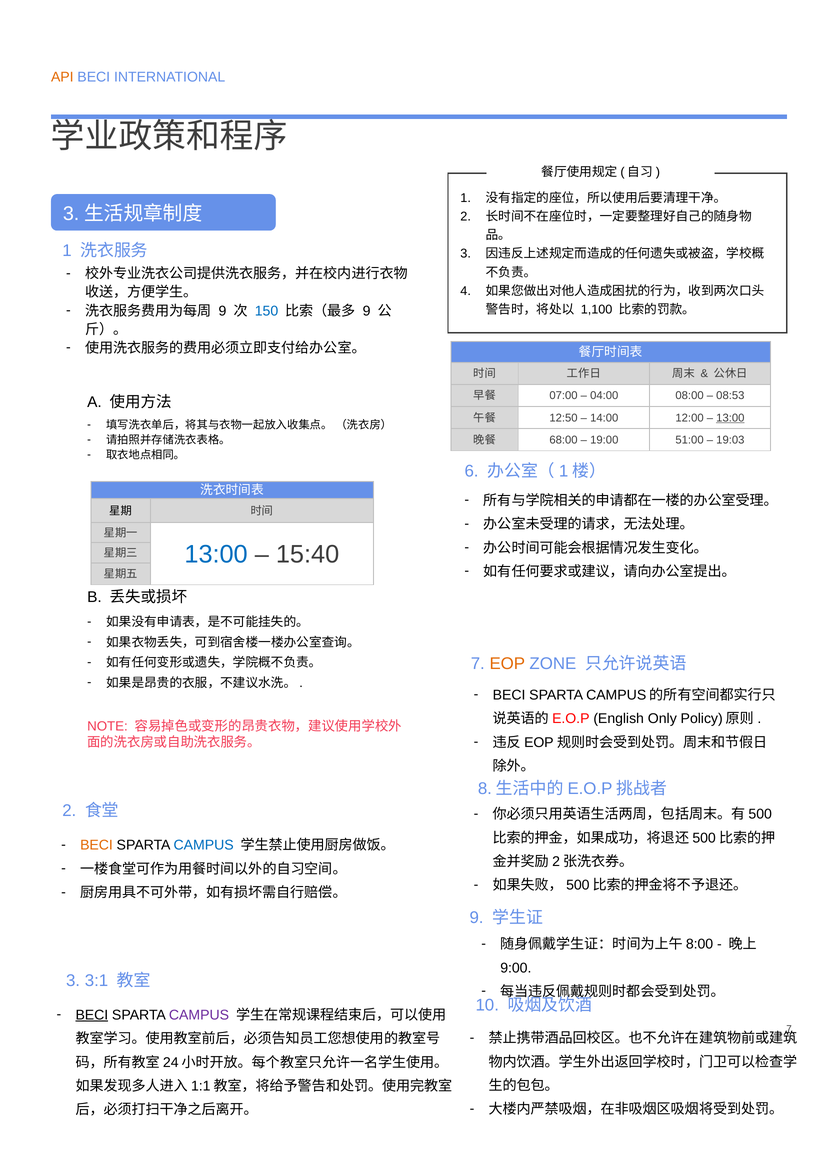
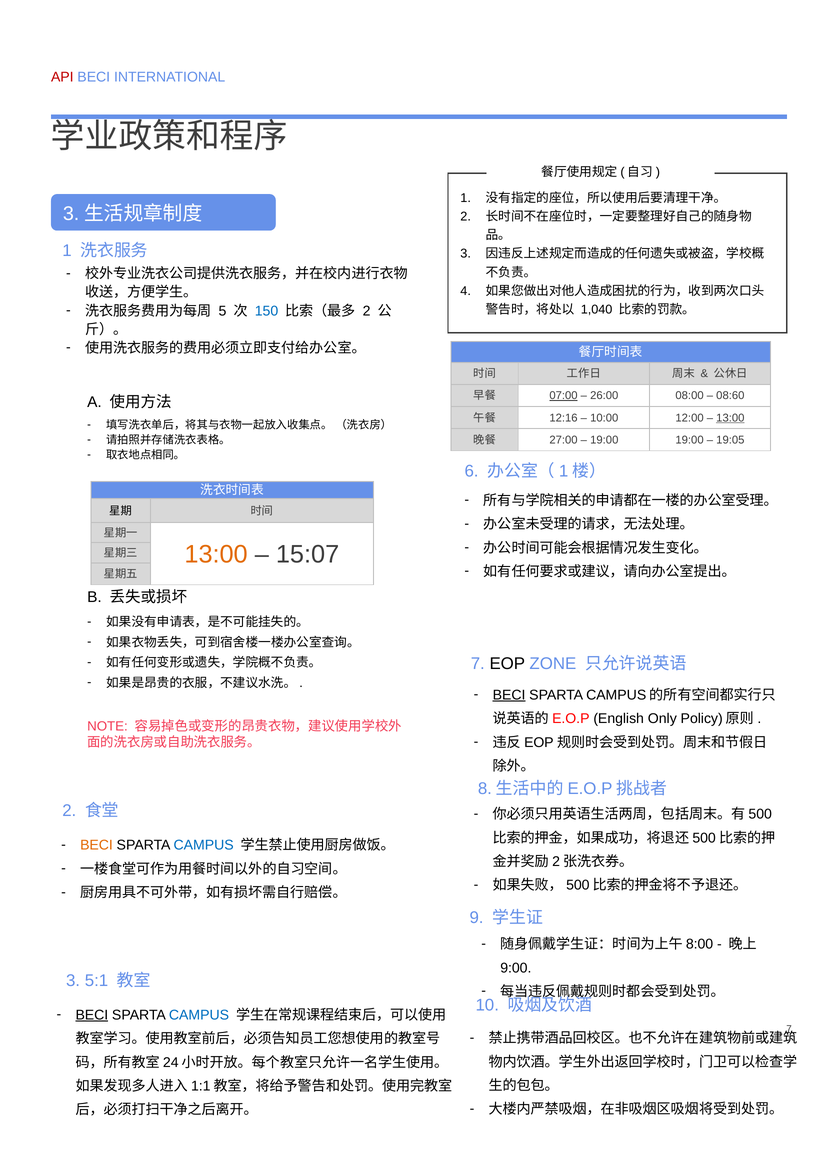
API colour: orange -> red
9 at (222, 311): 9 -> 5
9 at (367, 311): 9 -> 2
1,100: 1,100 -> 1,040
07:00 underline: none -> present
04:00: 04:00 -> 26:00
08:53: 08:53 -> 08:60
12:50: 12:50 -> 12:16
14:00: 14:00 -> 10:00
68:00: 68:00 -> 27:00
19:00 51:00: 51:00 -> 19:00
19:03: 19:03 -> 19:05
13:00 at (216, 554) colour: blue -> orange
15:40: 15:40 -> 15:07
EOP colour: orange -> black
BECI at (509, 695) underline: none -> present
3:1: 3:1 -> 5:1
CAMPUS at (199, 1014) colour: purple -> blue
